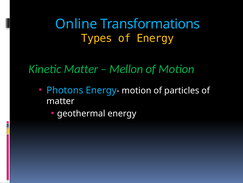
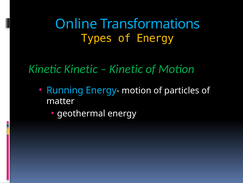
Kinetic Matter: Matter -> Kinetic
Mellon at (126, 69): Mellon -> Kinetic
Photons: Photons -> Running
